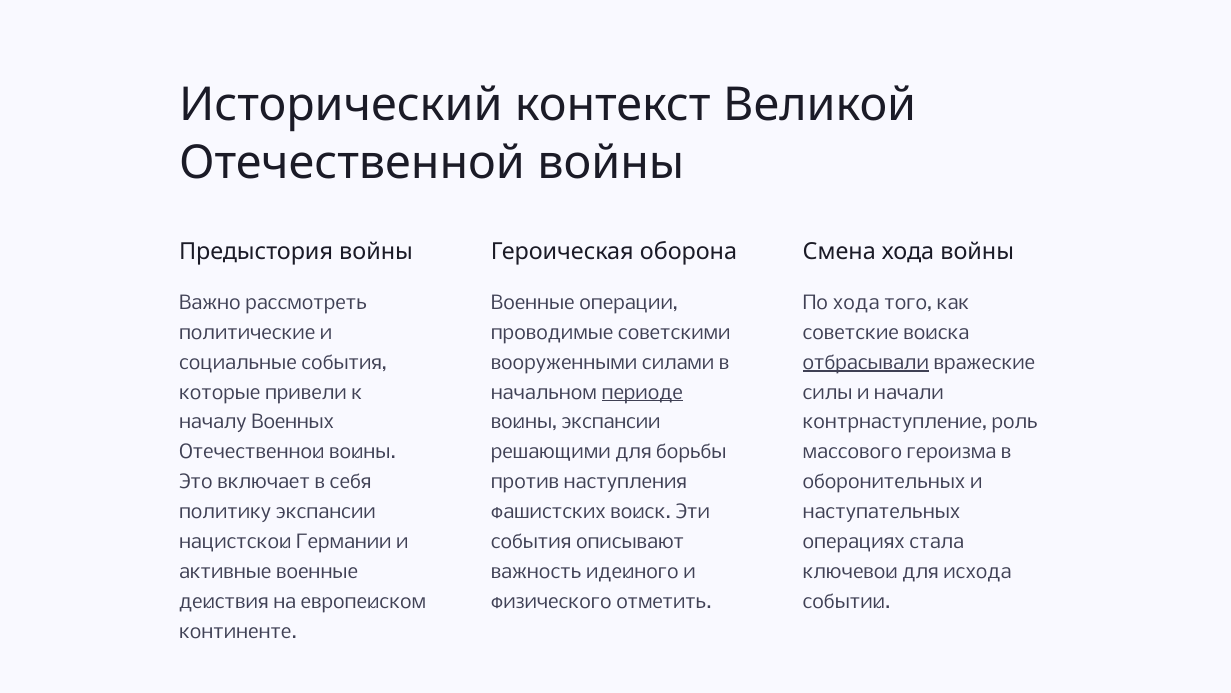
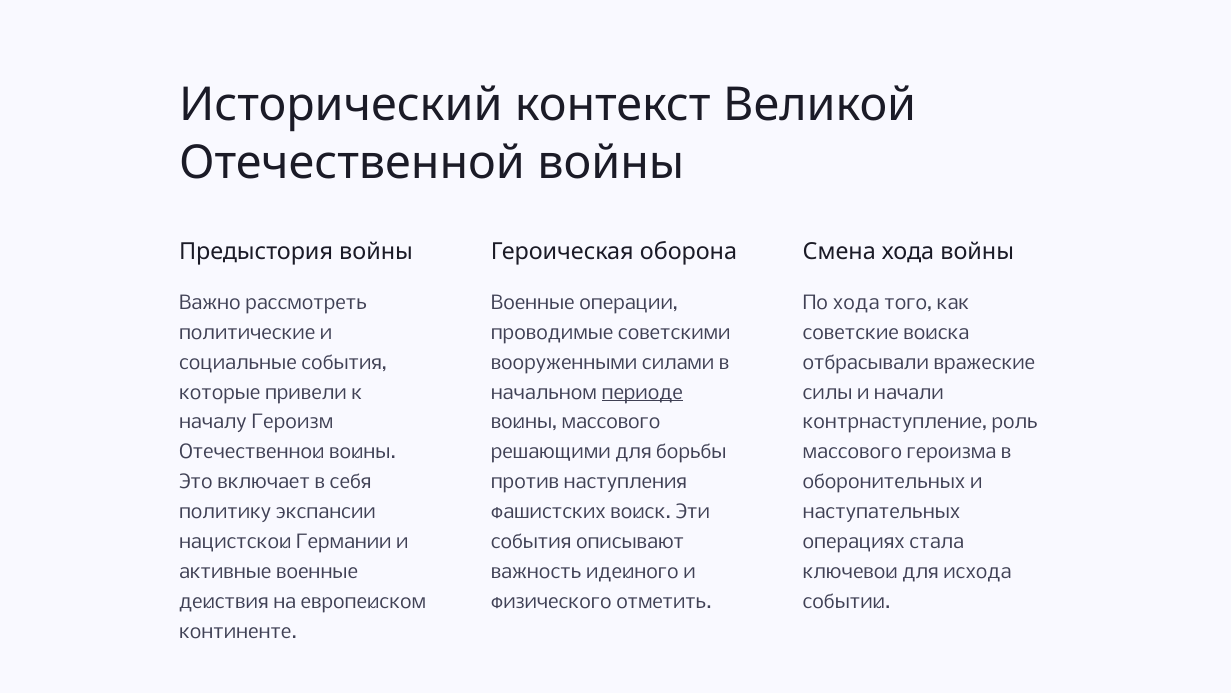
отбрасывали underline: present -> none
Военных: Военных -> Героизм
войны экспансии: экспансии -> массового
